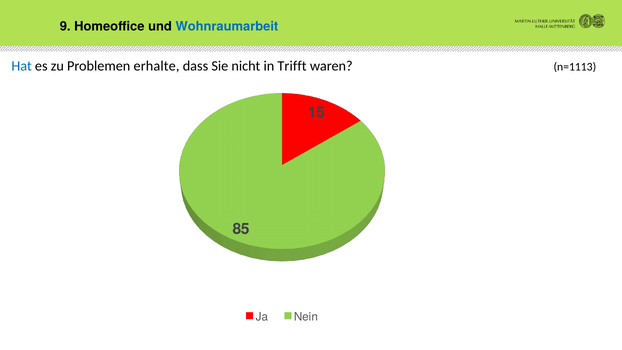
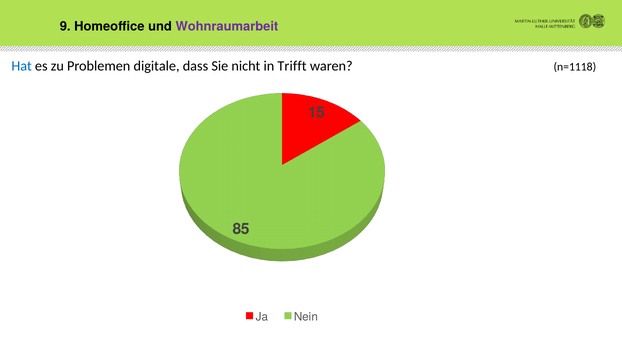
Wohnraumarbeit colour: blue -> purple
erhalte: erhalte -> digitale
n=1113: n=1113 -> n=1118
